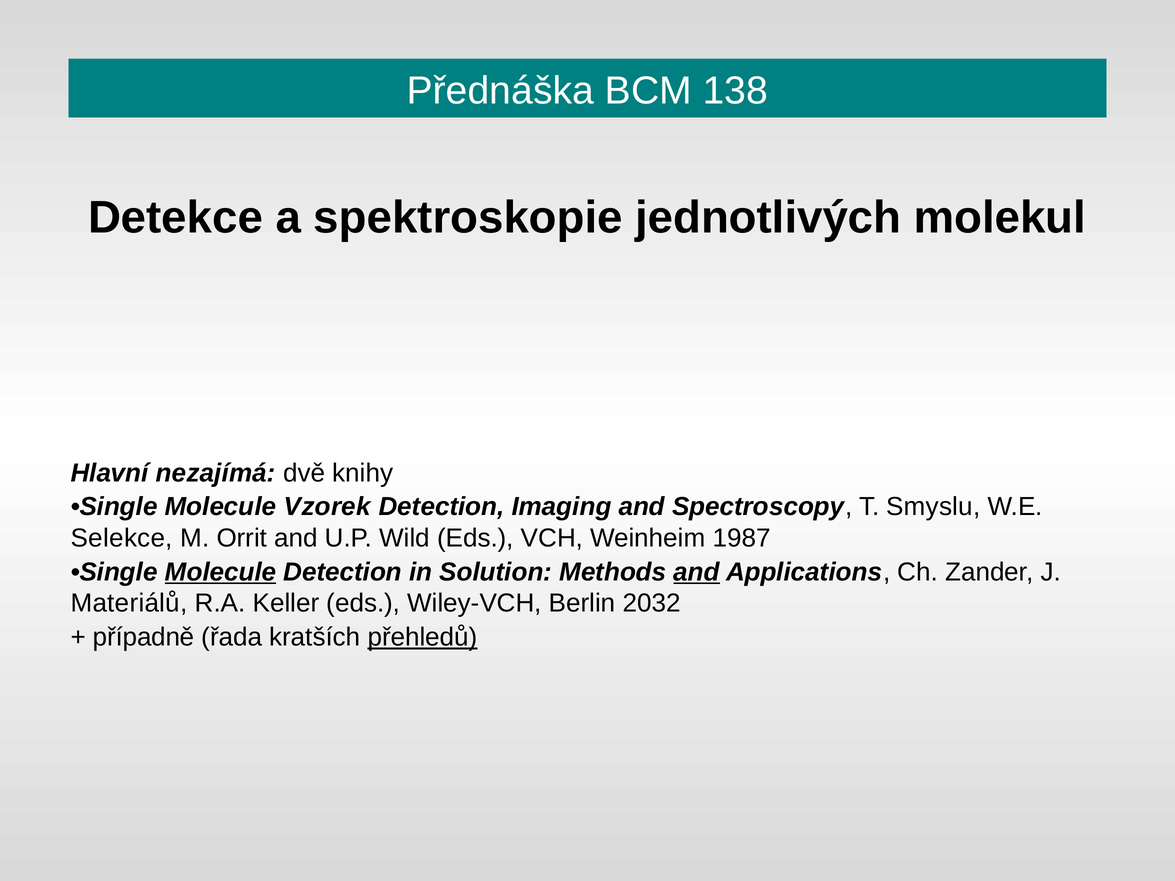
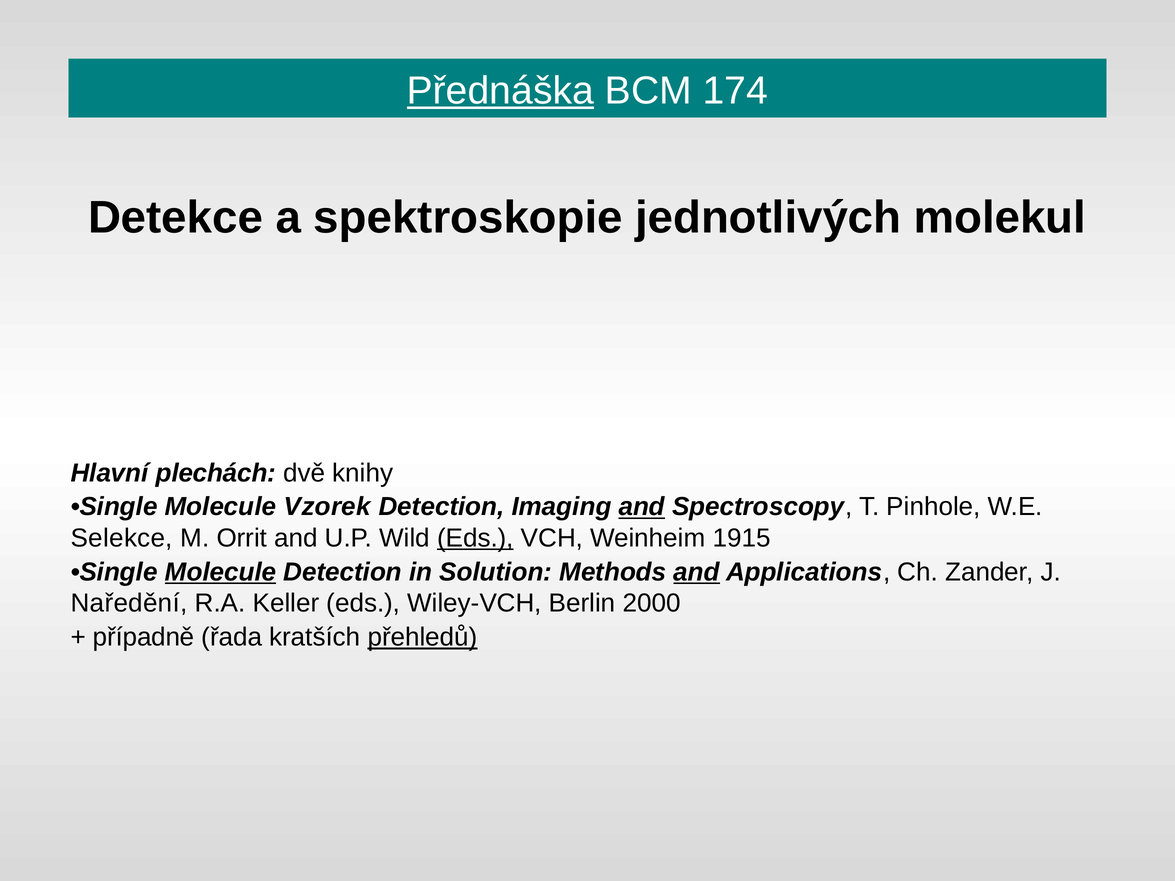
Přednáška underline: none -> present
138: 138 -> 174
nezajímá: nezajímá -> plechách
and at (642, 507) underline: none -> present
Smyslu: Smyslu -> Pinhole
Eds at (475, 538) underline: none -> present
1987: 1987 -> 1915
Materiálů: Materiálů -> Naředění
2032: 2032 -> 2000
